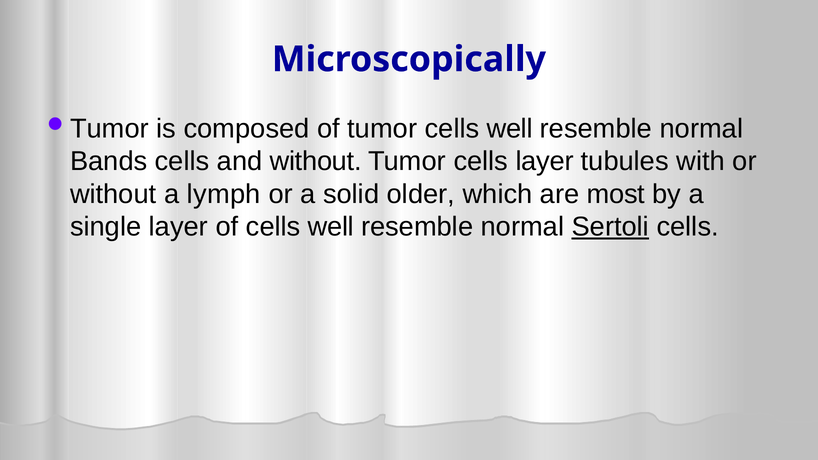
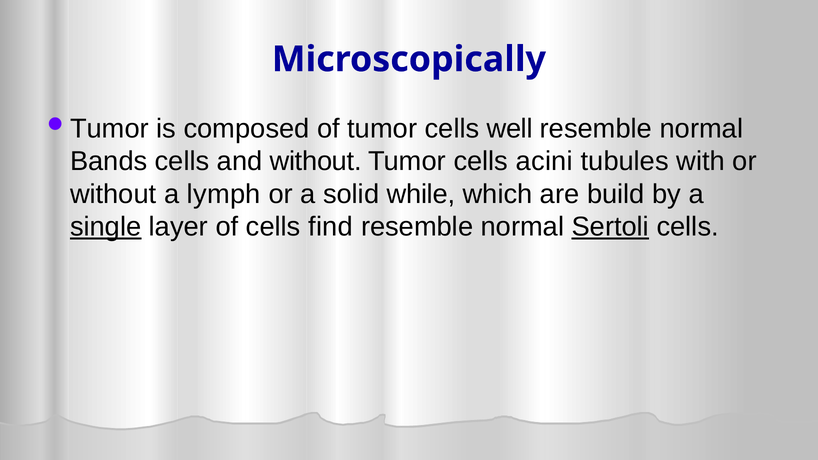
cells layer: layer -> acini
older: older -> while
most: most -> build
single underline: none -> present
of cells well: well -> find
